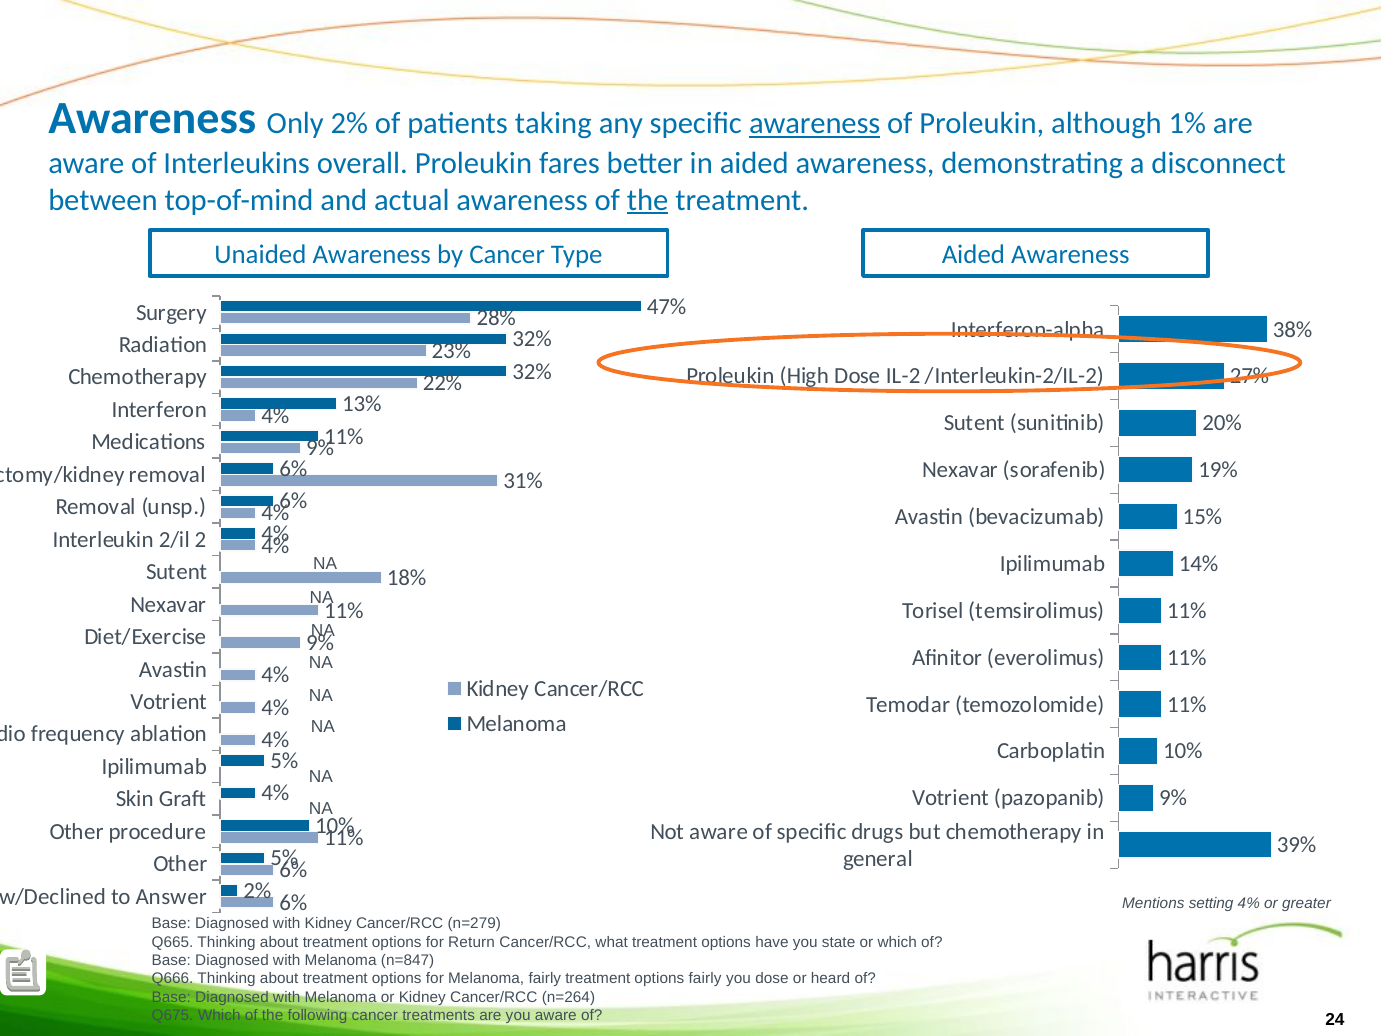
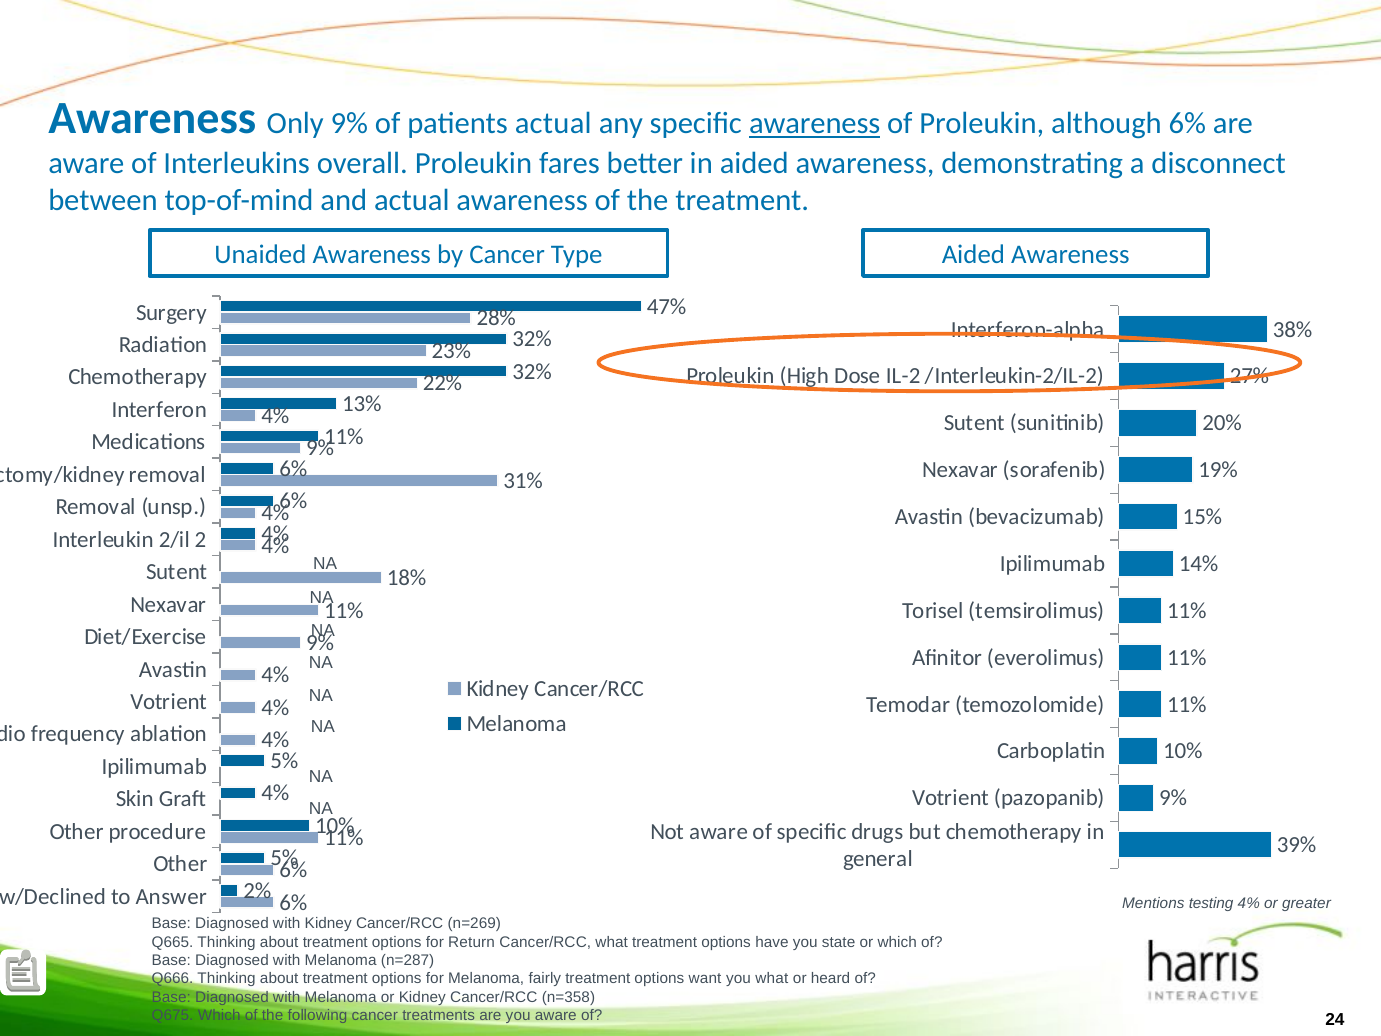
Only 2%: 2% -> 9%
patients taking: taking -> actual
although 1%: 1% -> 6%
the at (648, 200) underline: present -> none
setting: setting -> testing
n=279: n=279 -> n=269
n=847: n=847 -> n=287
options fairly: fairly -> want
you dose: dose -> what
n=264: n=264 -> n=358
